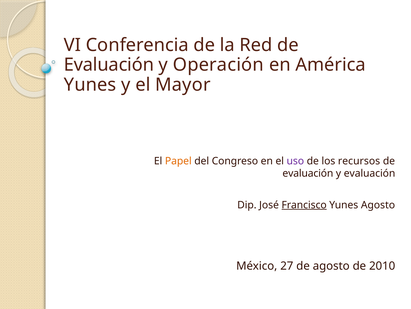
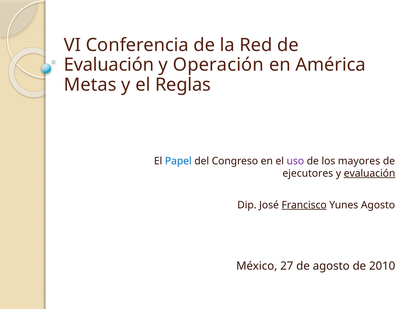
Yunes at (90, 85): Yunes -> Metas
Mayor: Mayor -> Reglas
Papel colour: orange -> blue
recursos: recursos -> mayores
evaluación at (308, 173): evaluación -> ejecutores
evaluación at (370, 173) underline: none -> present
